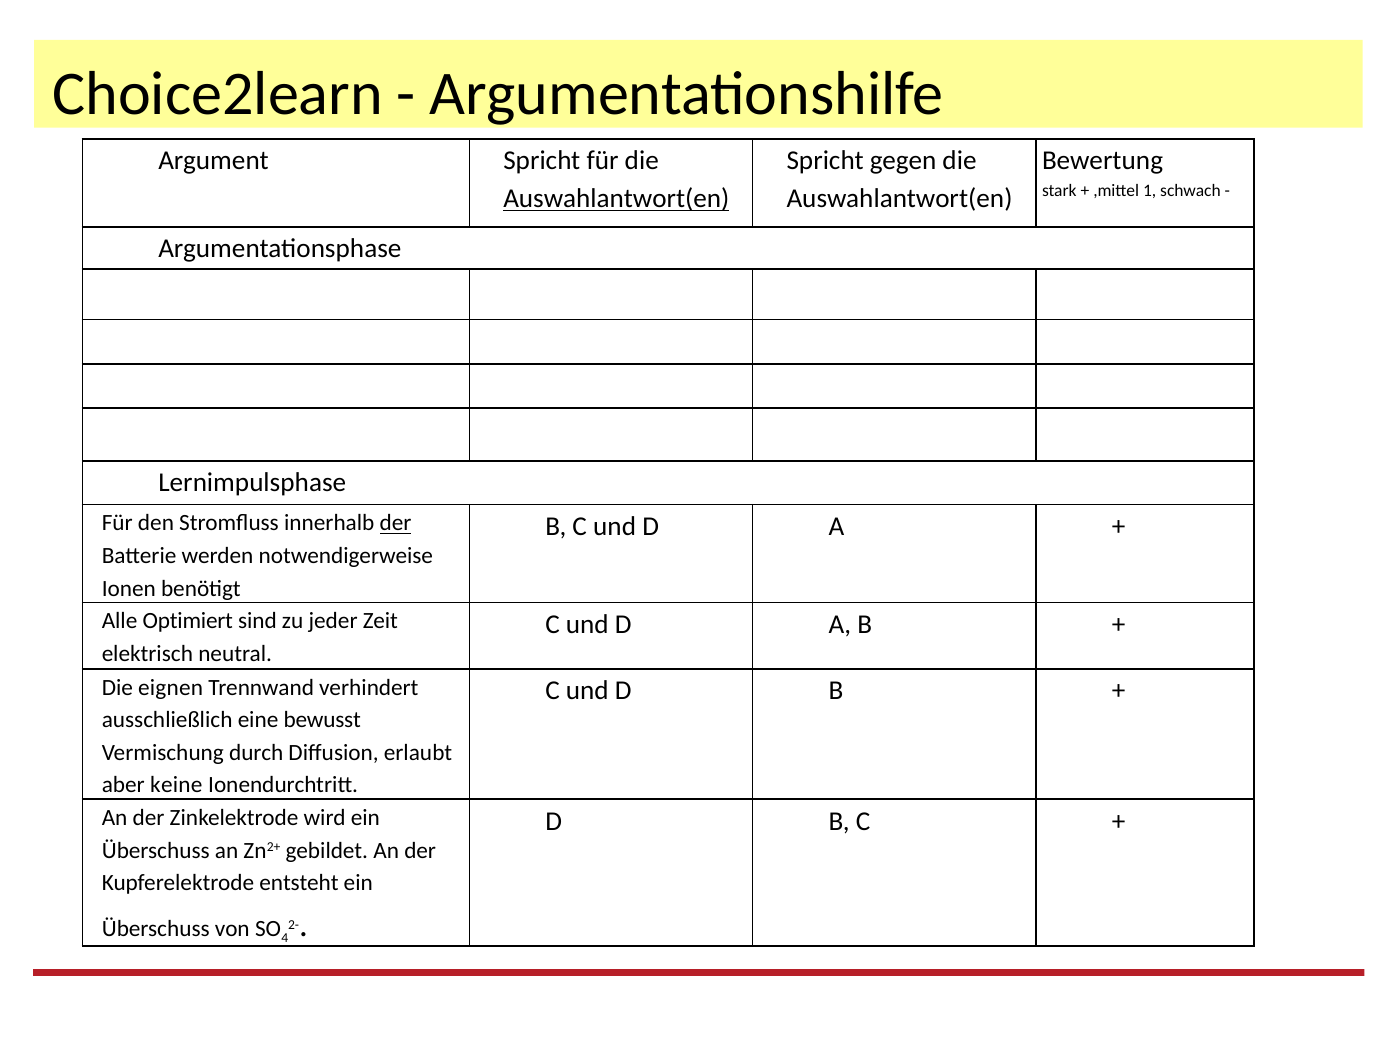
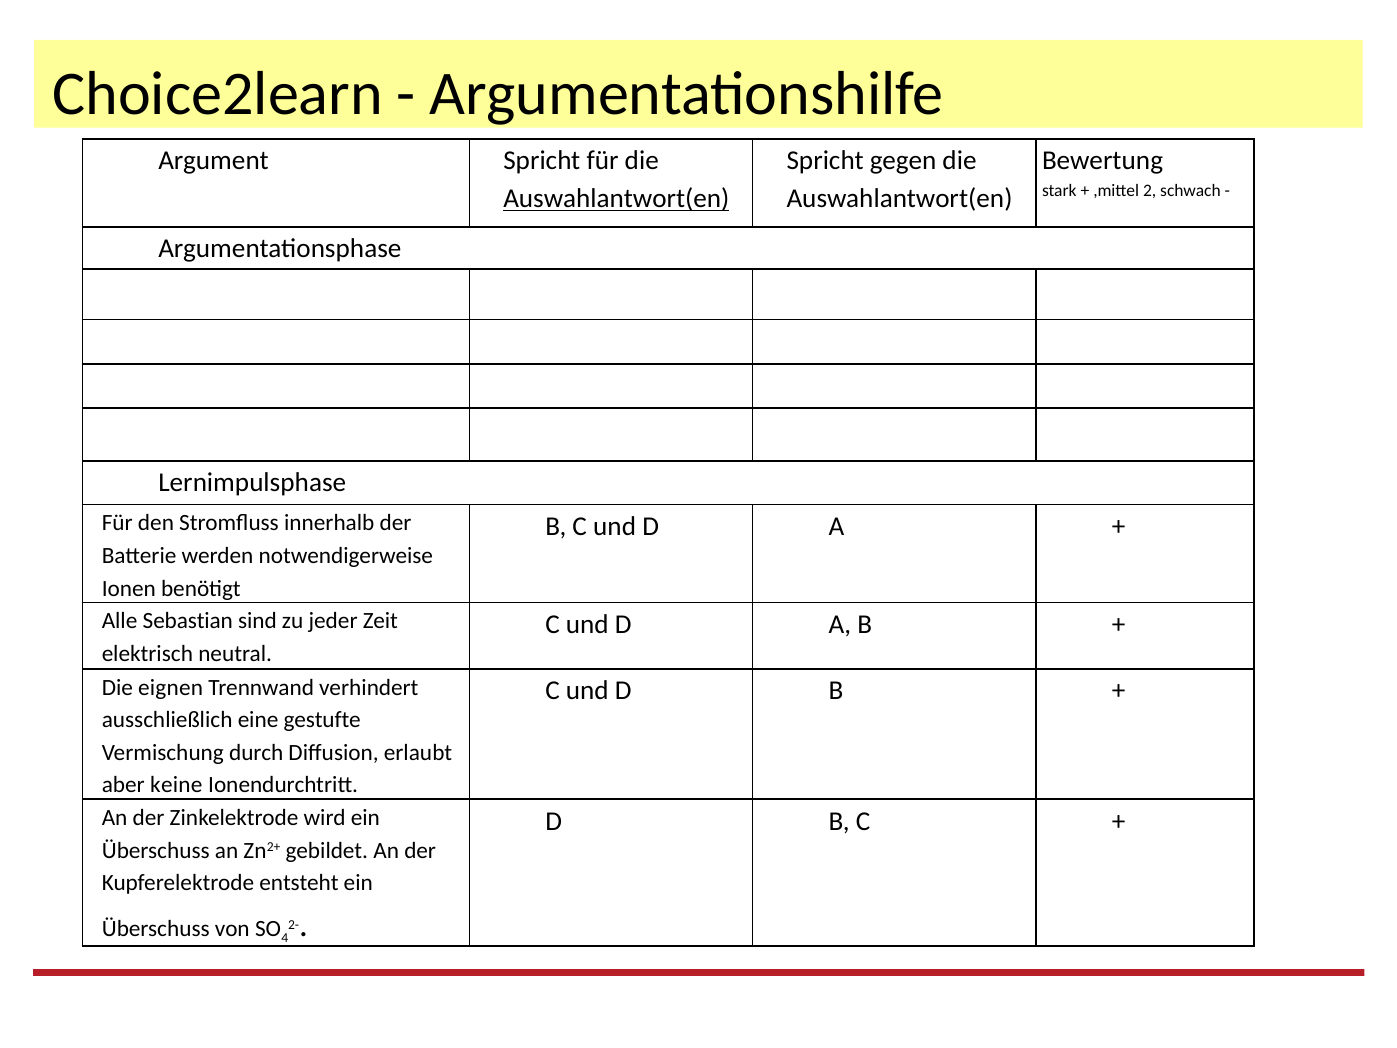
1: 1 -> 2
der at (395, 523) underline: present -> none
Optimiert: Optimiert -> Sebastian
bewusst: bewusst -> gestufte
